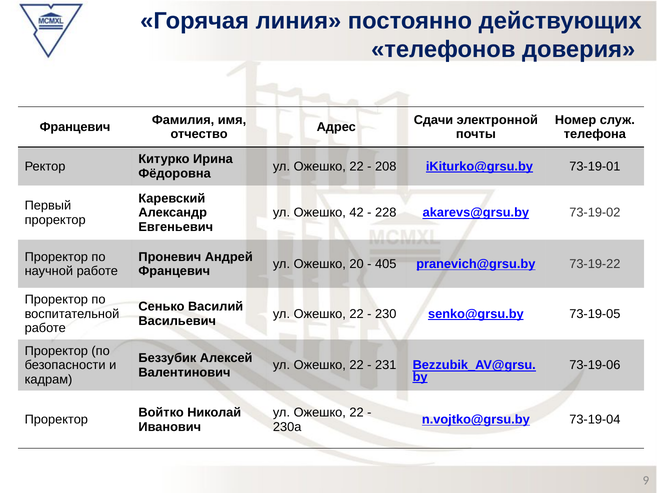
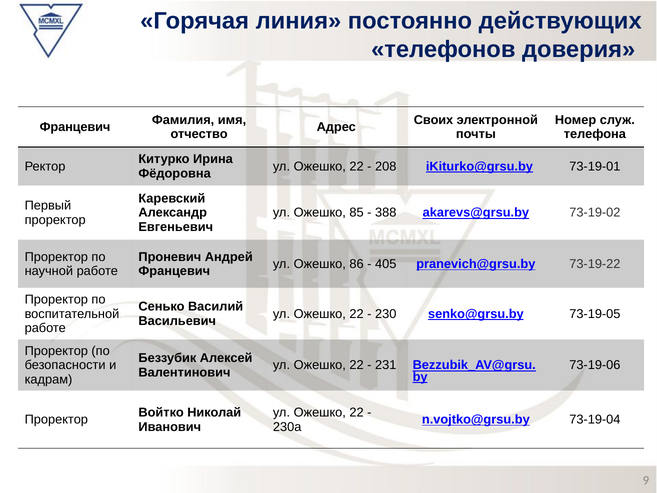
Сдачи: Сдачи -> Своих
42: 42 -> 85
228: 228 -> 388
20: 20 -> 86
